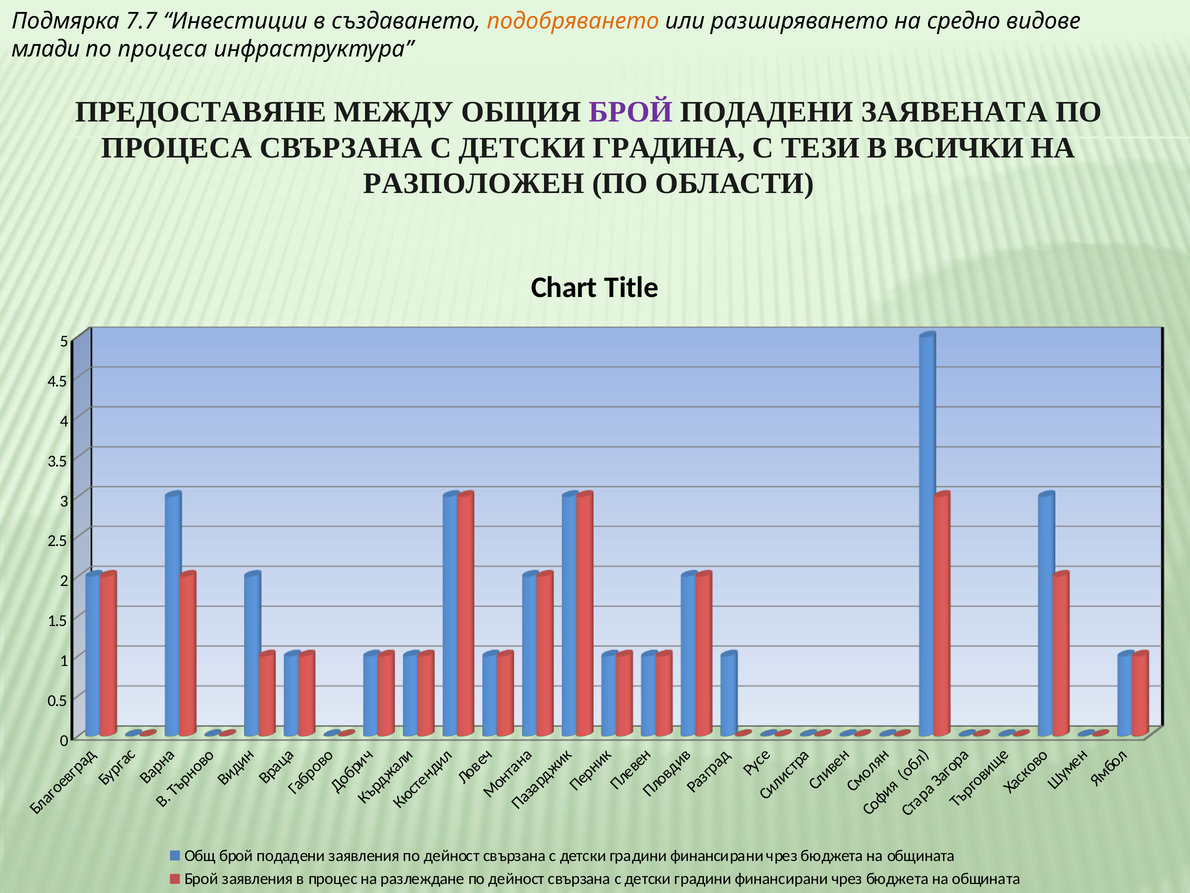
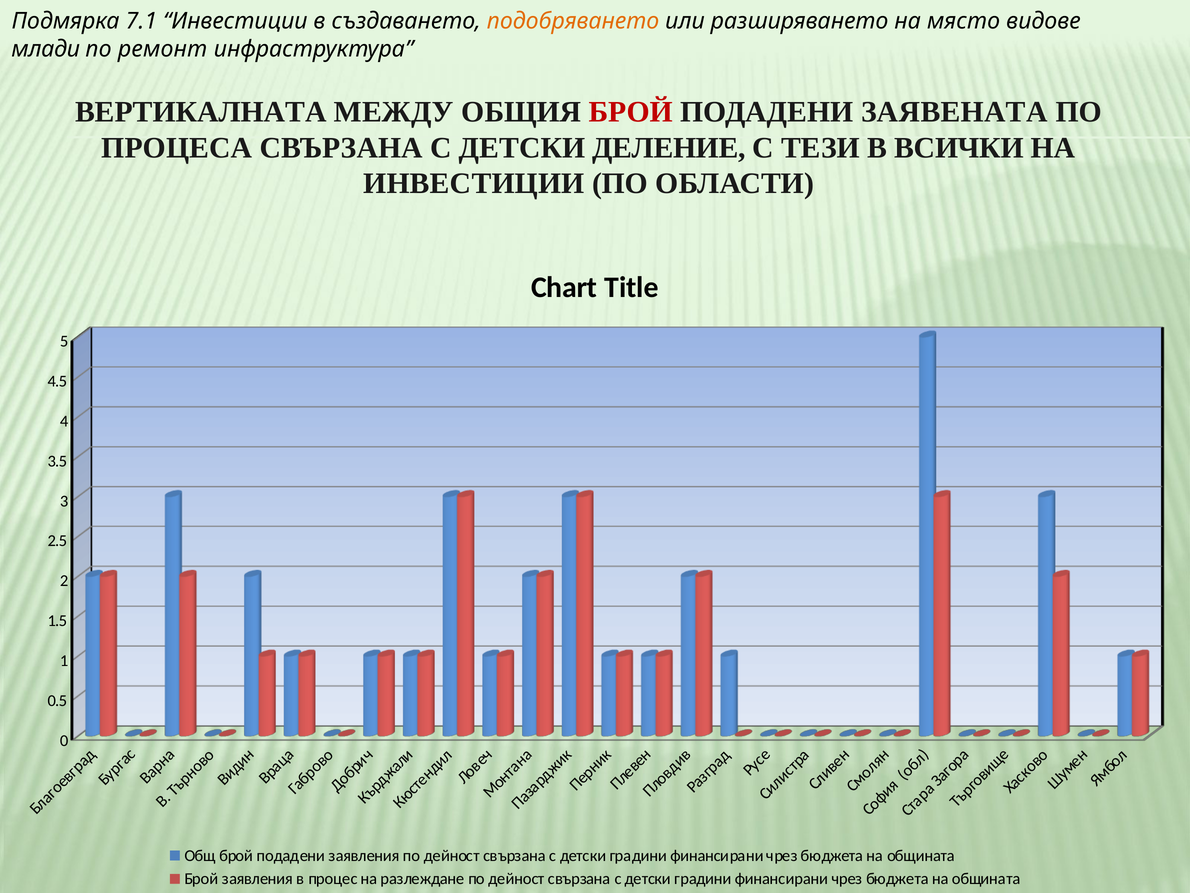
7.7: 7.7 -> 7.1
средно: средно -> място
процеса at (163, 49): процеса -> ремонт
ПРЕДОСТАВЯНЕ: ПРЕДОСТАВЯНЕ -> ВЕРТИКАЛНАТА
БРОЙ at (631, 112) colour: purple -> red
ГРАДИНА: ГРАДИНА -> ДЕЛЕНИЕ
РАЗПОЛОЖЕН at (474, 183): РАЗПОЛОЖЕН -> ИНВЕСТИЦИИ
